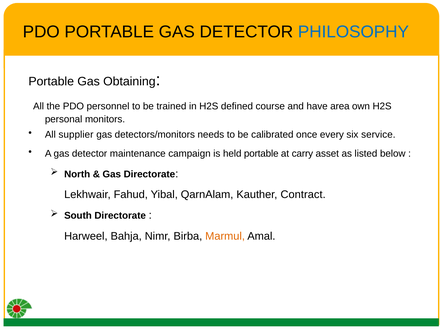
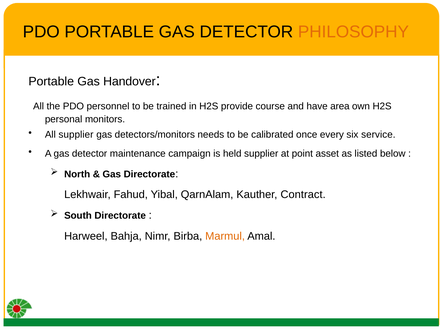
PHILOSOPHY colour: blue -> orange
Obtaining: Obtaining -> Handover
defined: defined -> provide
held portable: portable -> supplier
carry: carry -> point
